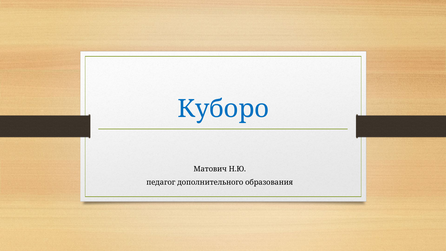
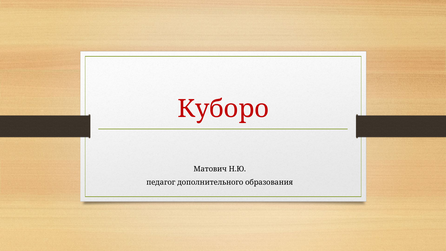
Куборо colour: blue -> red
